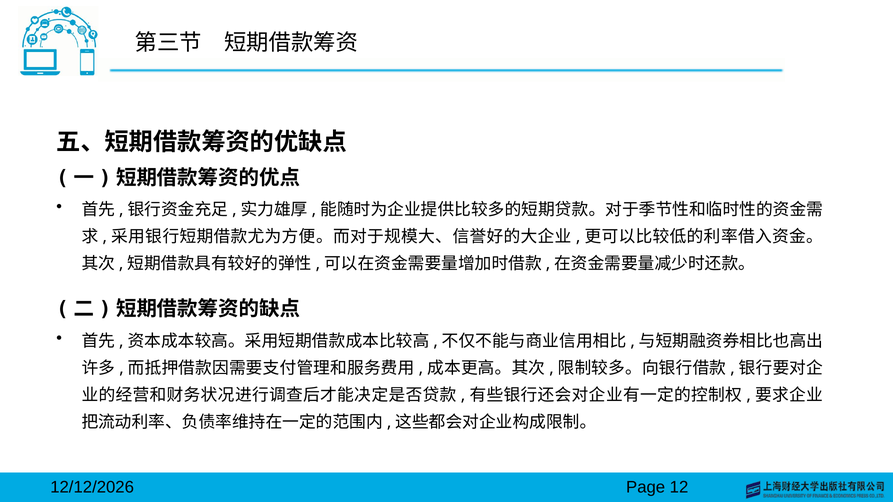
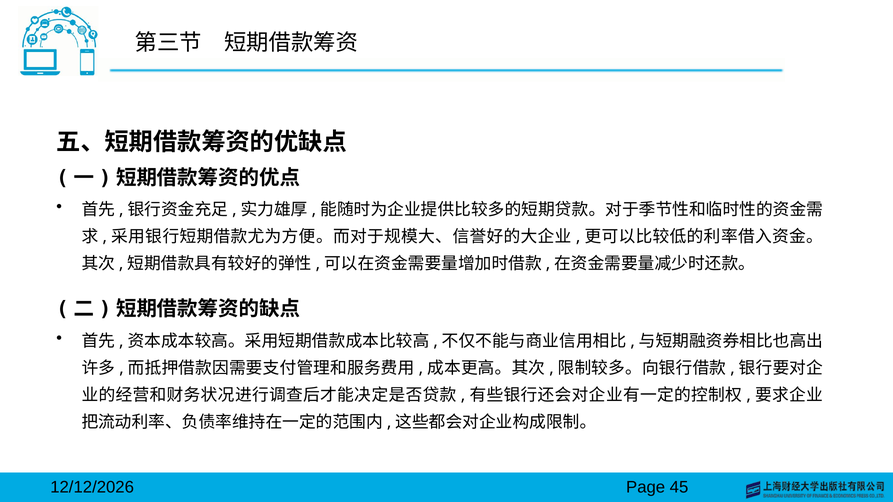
12: 12 -> 45
